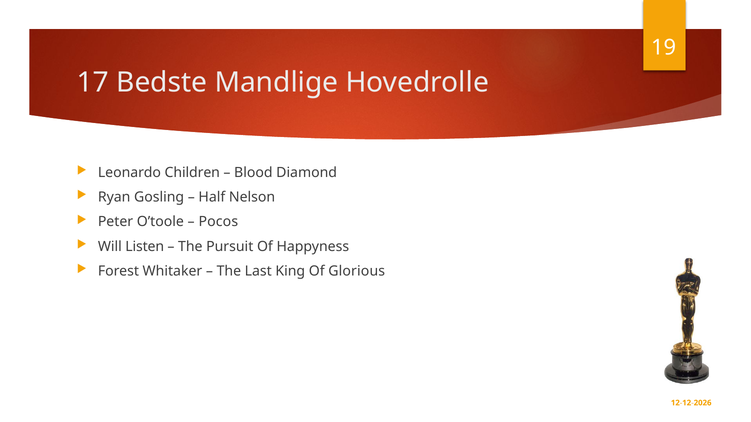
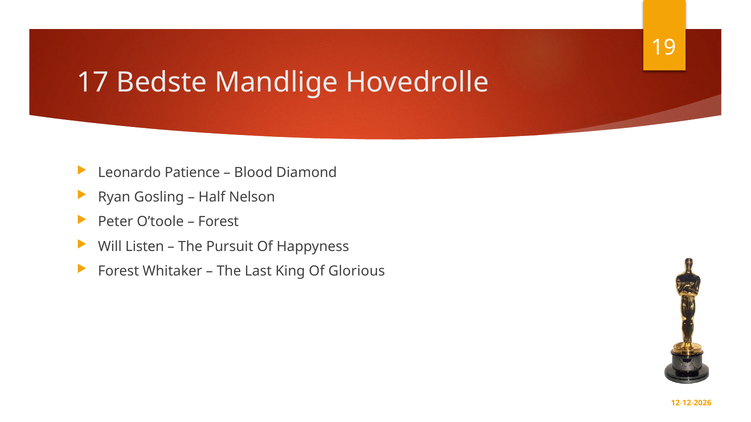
Children: Children -> Patience
Pocos at (218, 222): Pocos -> Forest
